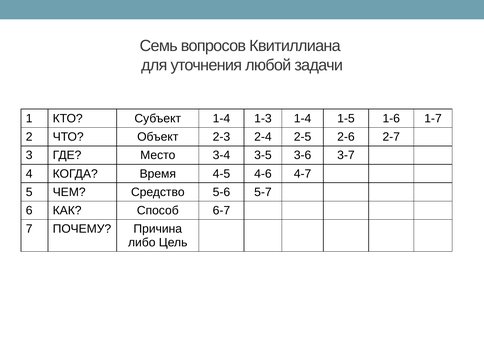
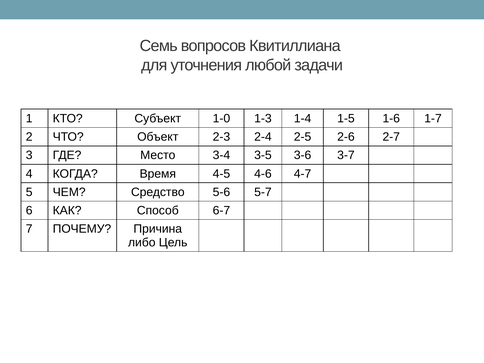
Субъект 1-4: 1-4 -> 1-0
